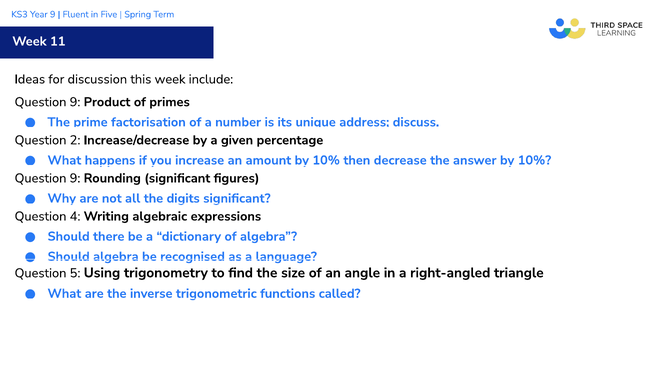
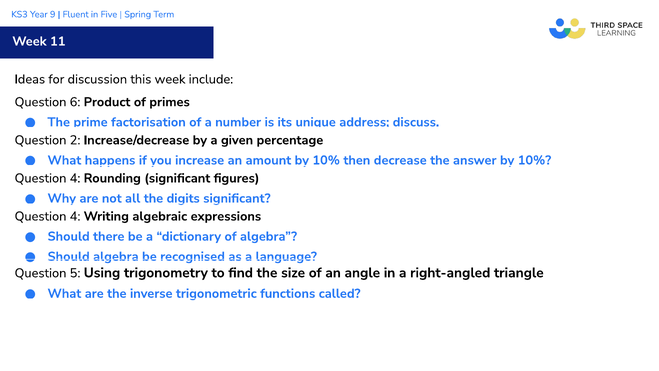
9 at (75, 102): 9 -> 6
9 at (75, 178): 9 -> 4
